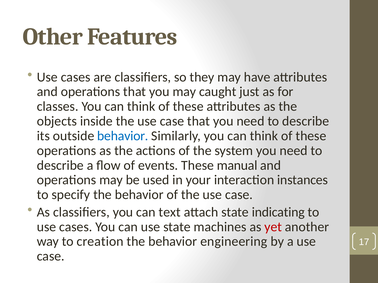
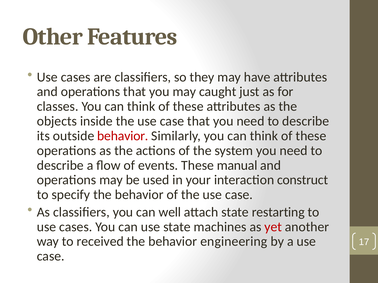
behavior at (123, 136) colour: blue -> red
instances: instances -> construct
text: text -> well
indicating: indicating -> restarting
creation: creation -> received
